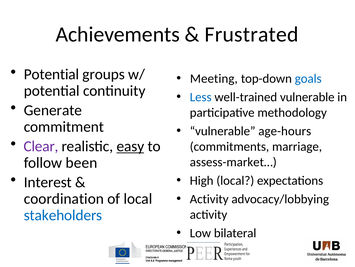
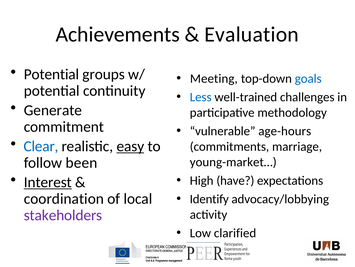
Frustrated: Frustrated -> Evaluation
well-trained vulnerable: vulnerable -> challenges
Clear colour: purple -> blue
assess-market…: assess-market… -> young-market…
Interest underline: none -> present
High local: local -> have
Activity at (209, 199): Activity -> Identify
stakeholders colour: blue -> purple
bilateral: bilateral -> clarified
